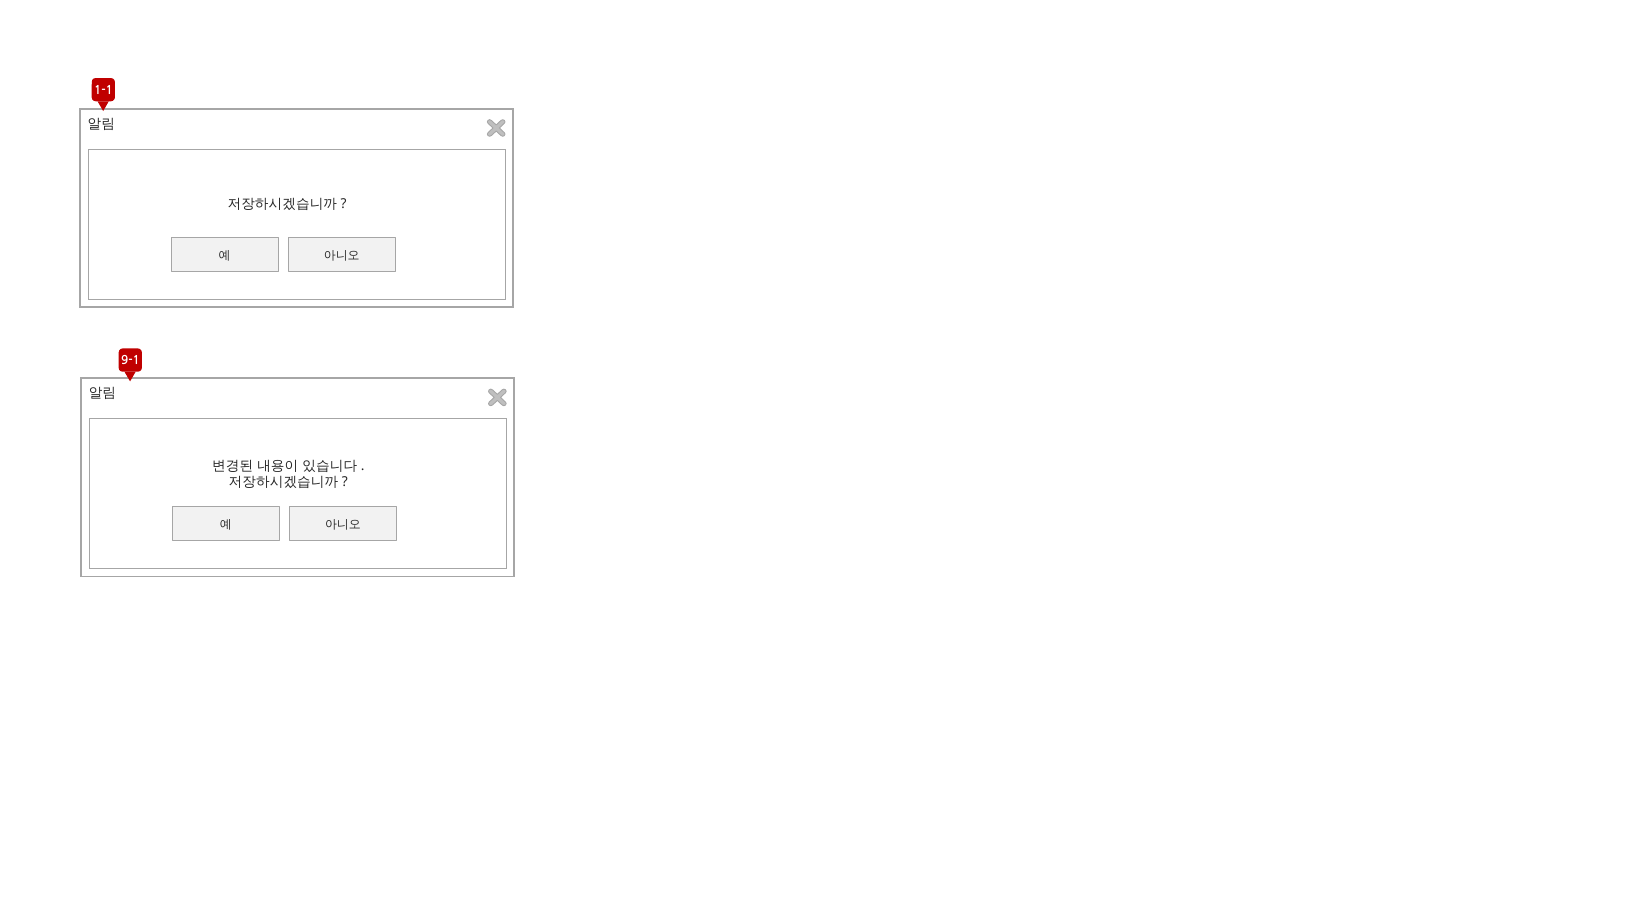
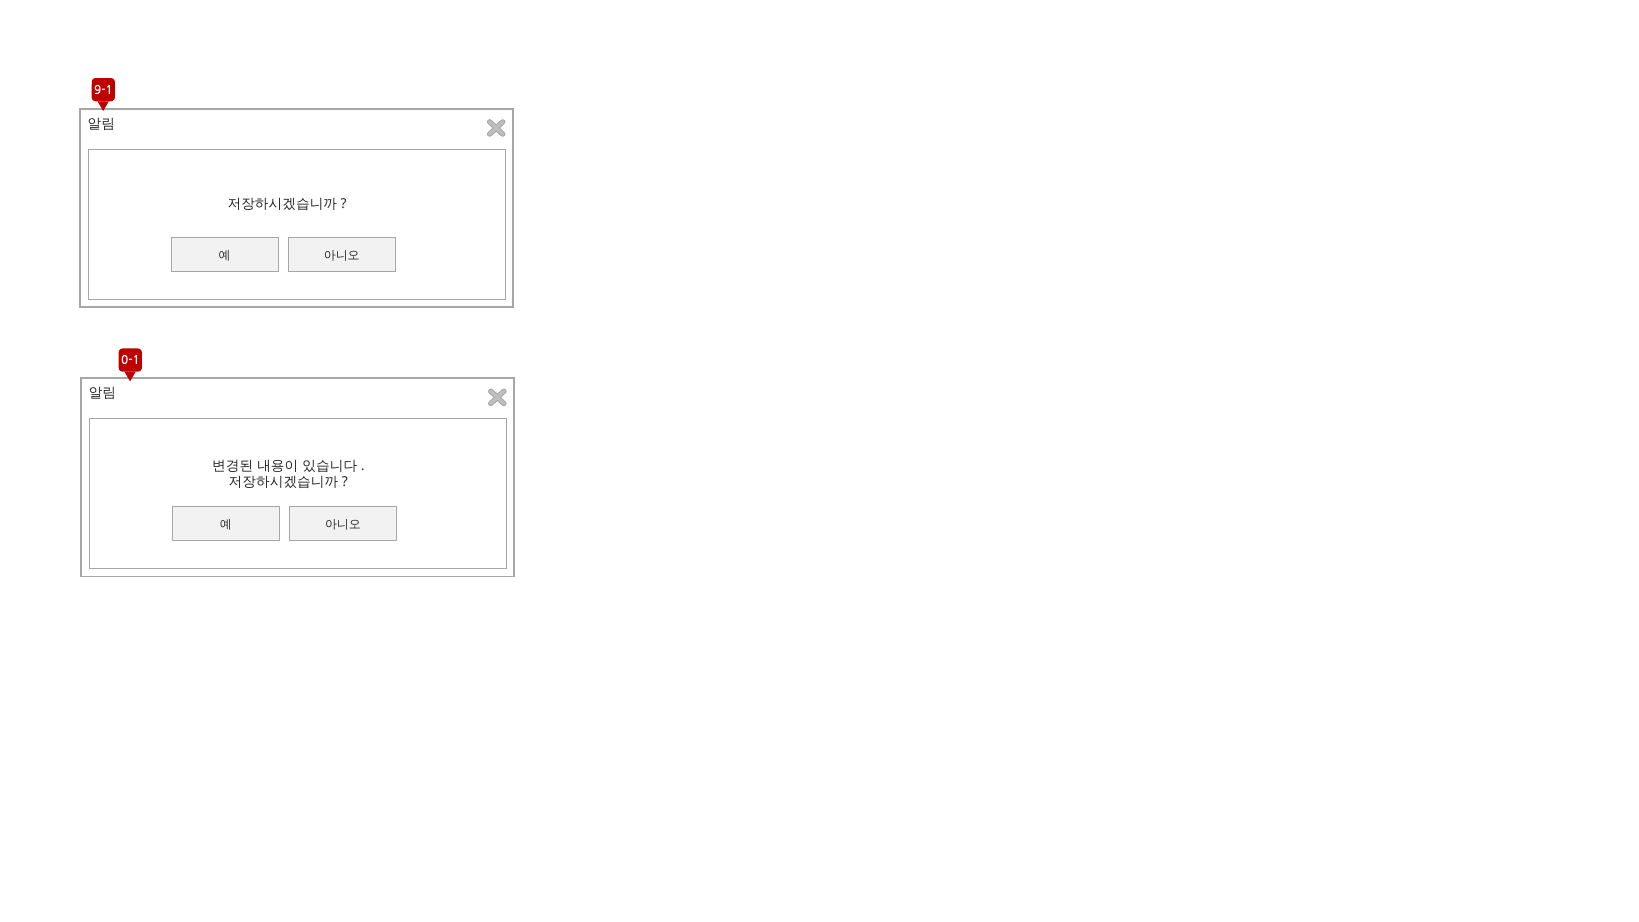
1-1: 1-1 -> 9-1
9-1: 9-1 -> 0-1
